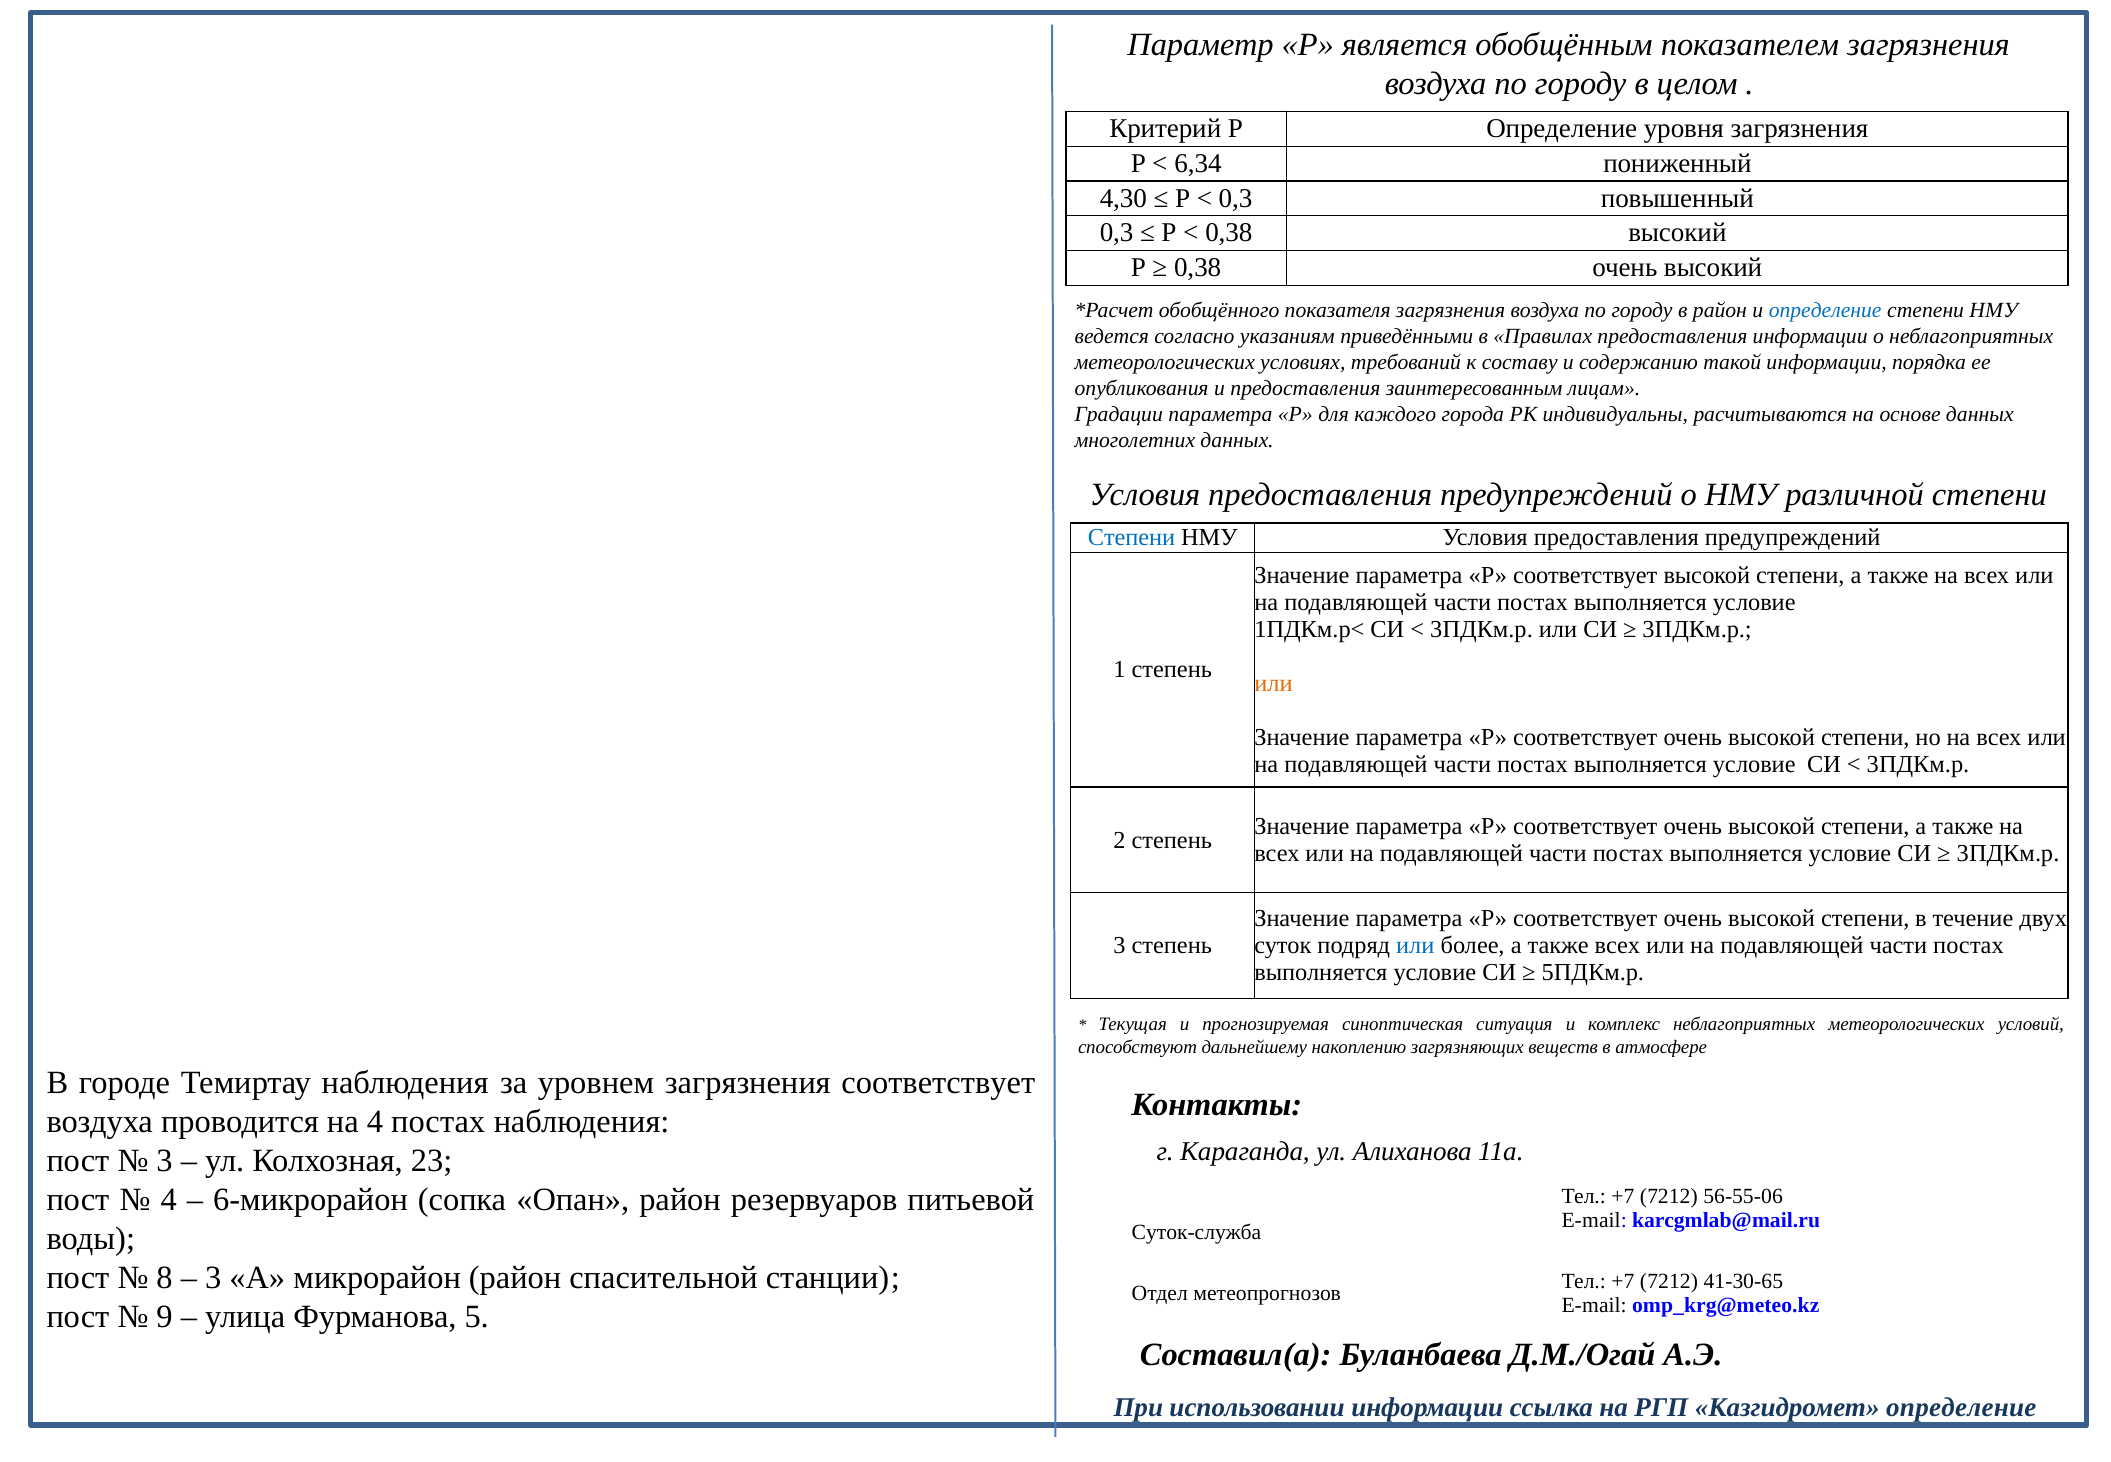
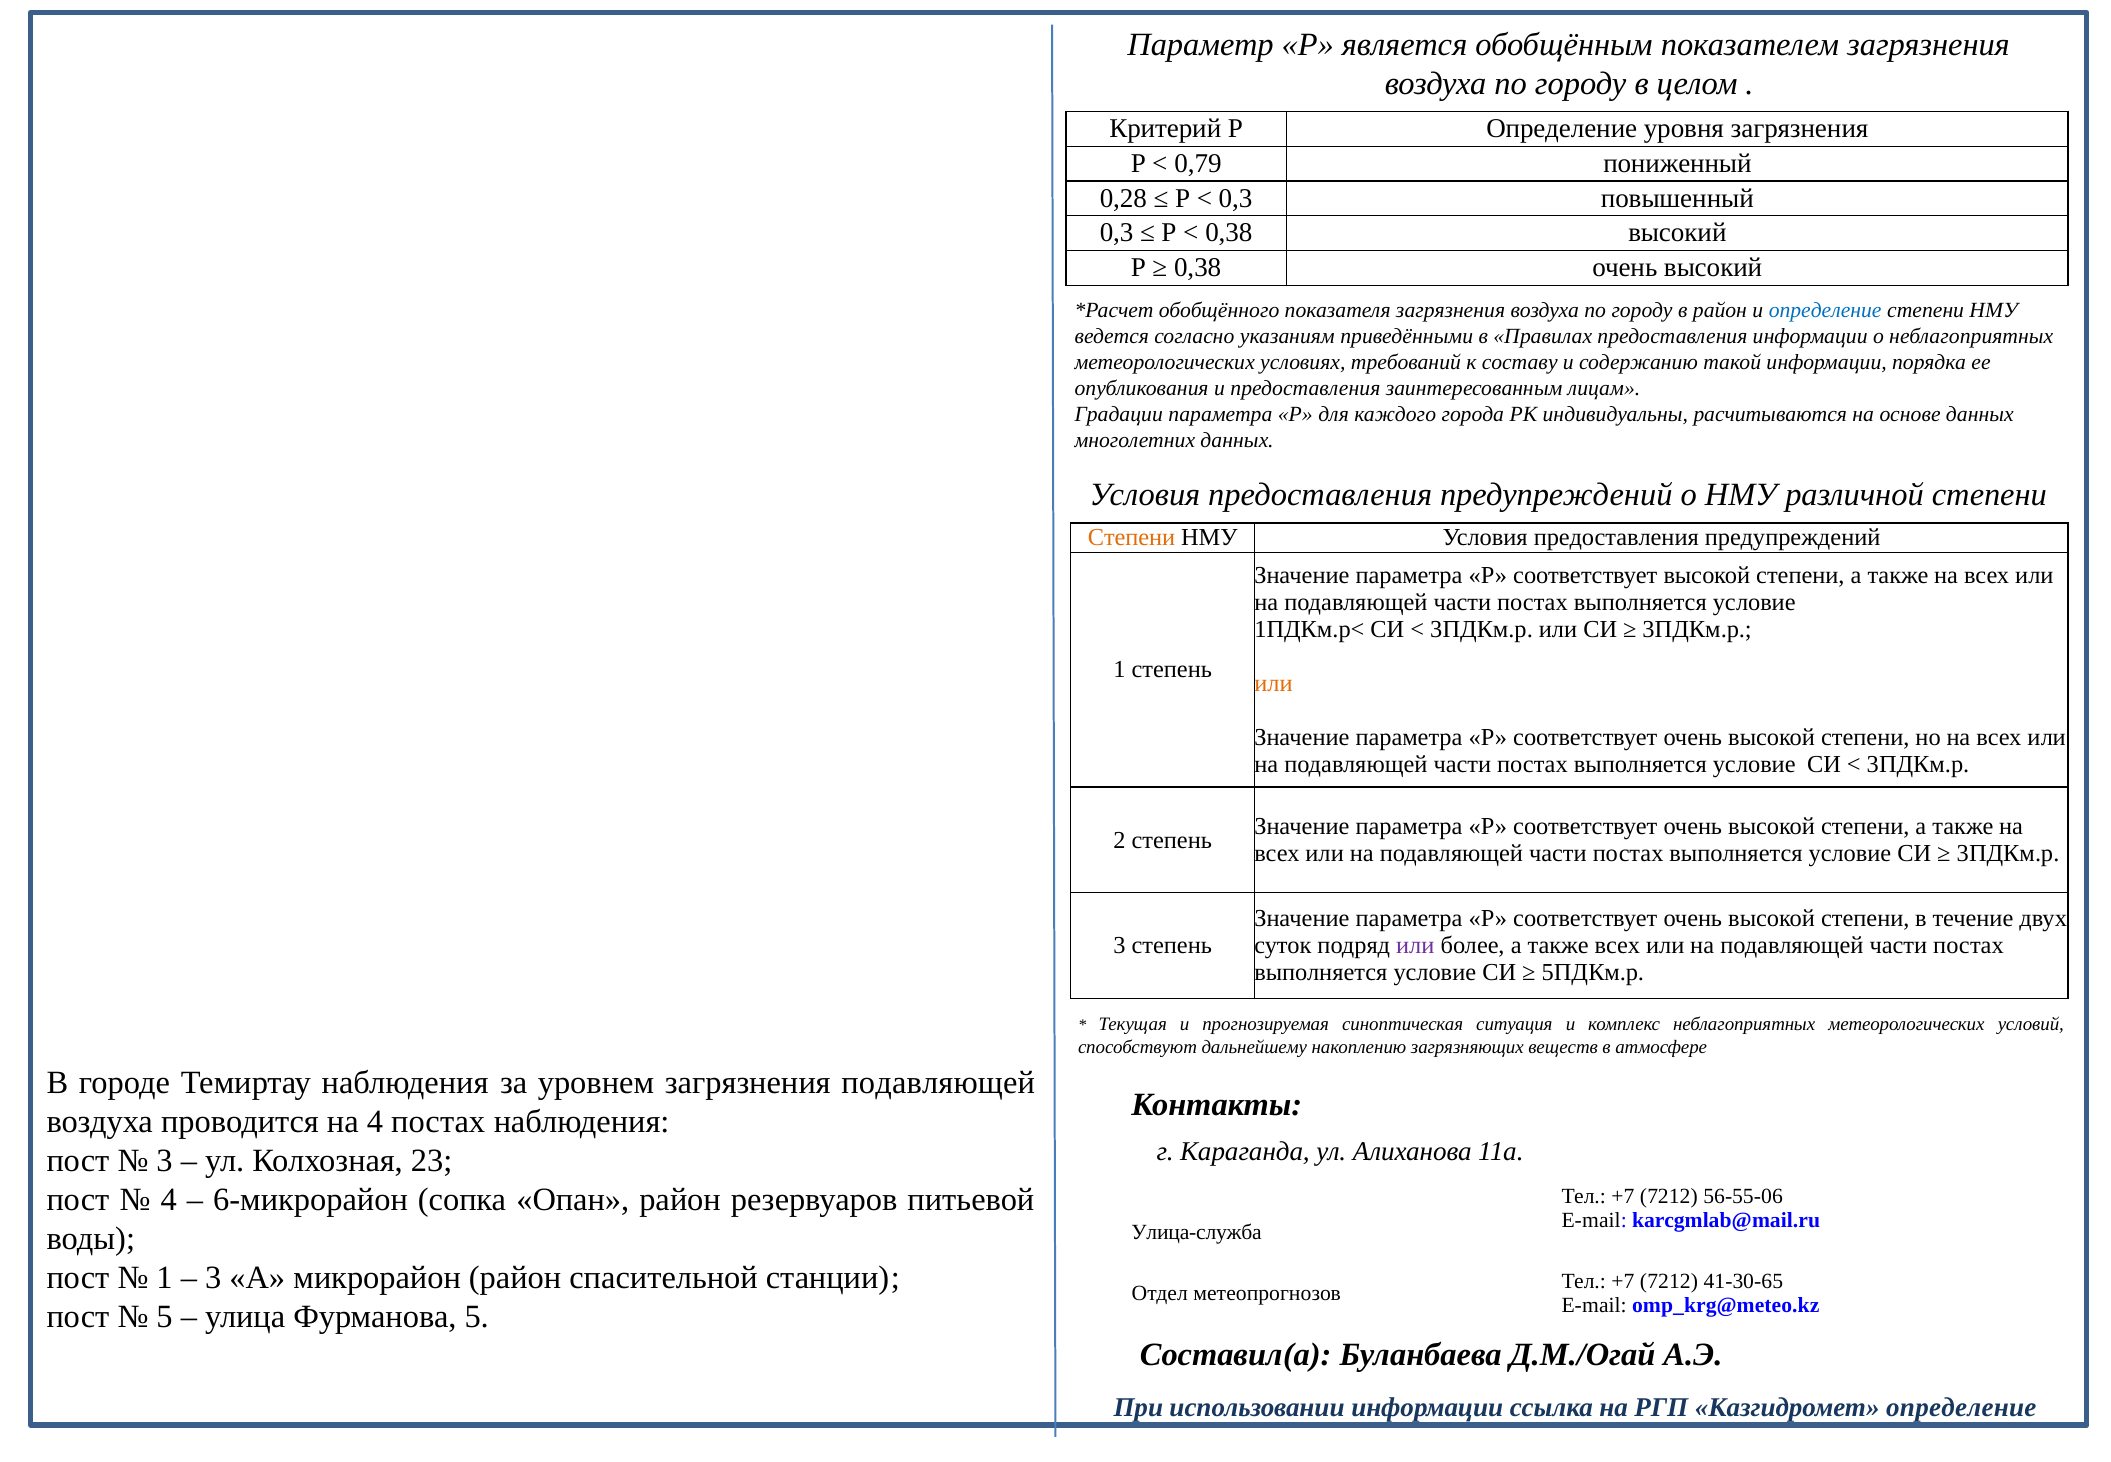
6,34: 6,34 -> 0,79
4,30: 4,30 -> 0,28
Степени at (1131, 538) colour: blue -> orange
или at (1415, 945) colour: blue -> purple
загрязнения соответствует: соответствует -> подавляющей
Суток-служба: Суток-служба -> Улица-служба
8 at (165, 1278): 8 -> 1
9 at (165, 1316): 9 -> 5
